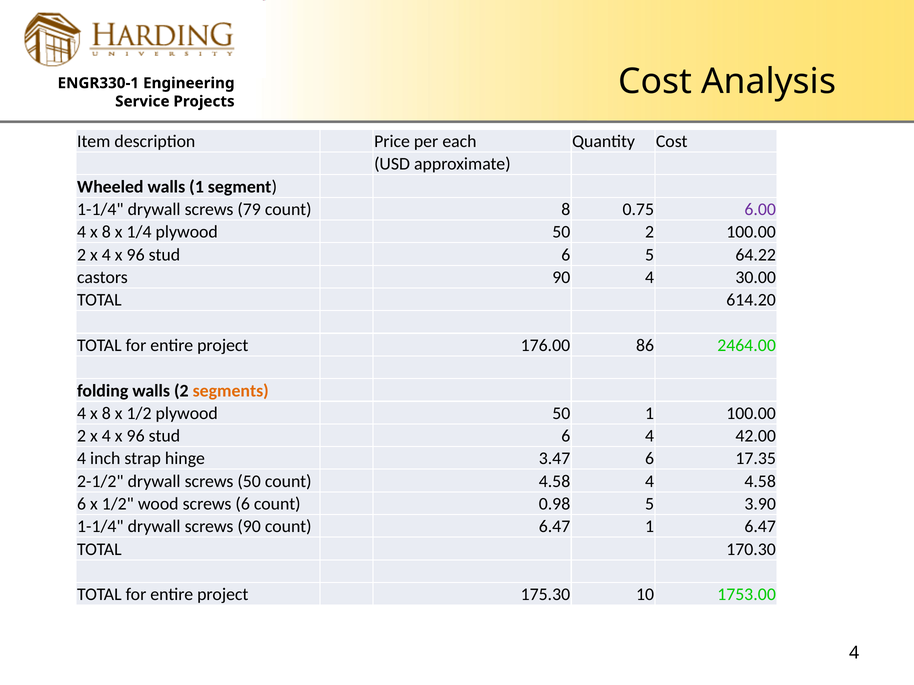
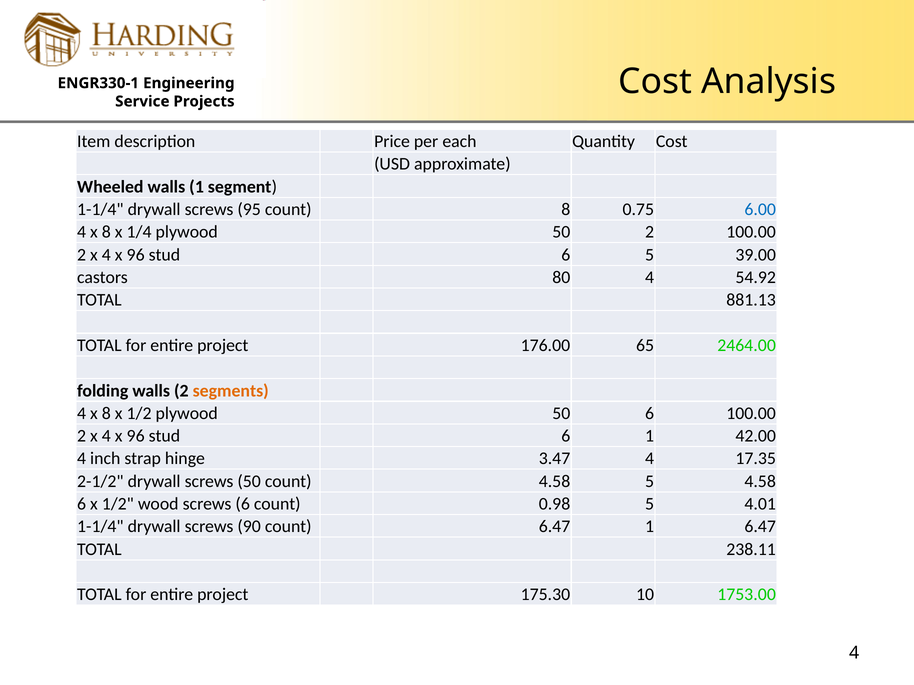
79: 79 -> 95
6.00 colour: purple -> blue
64.22: 64.22 -> 39.00
castors 90: 90 -> 80
30.00: 30.00 -> 54.92
614.20: 614.20 -> 881.13
86: 86 -> 65
50 1: 1 -> 6
6 4: 4 -> 1
3.47 6: 6 -> 4
4.58 4: 4 -> 5
3.90: 3.90 -> 4.01
170.30: 170.30 -> 238.11
